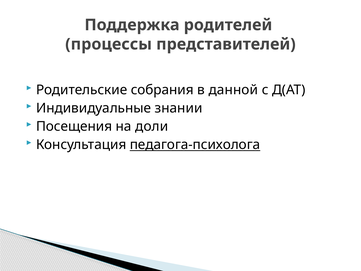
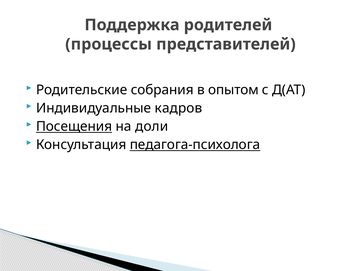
данной: данной -> опытом
знании: знании -> кадров
Посещения underline: none -> present
